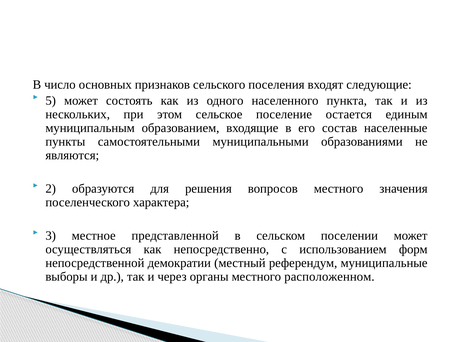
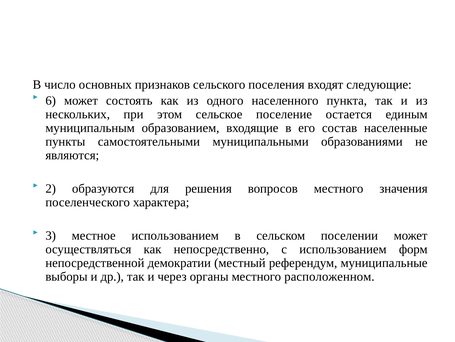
5: 5 -> 6
местное представленной: представленной -> использованием
